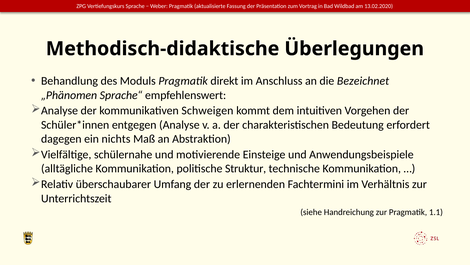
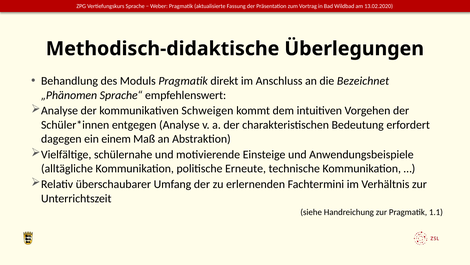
nichts: nichts -> einem
Struktur: Struktur -> Erneute
